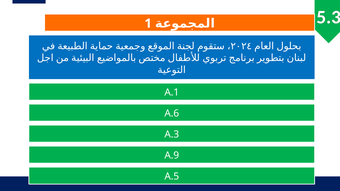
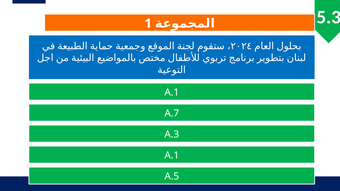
A.6: A.6 -> A.7
A.9 at (172, 155): A.9 -> A.1
